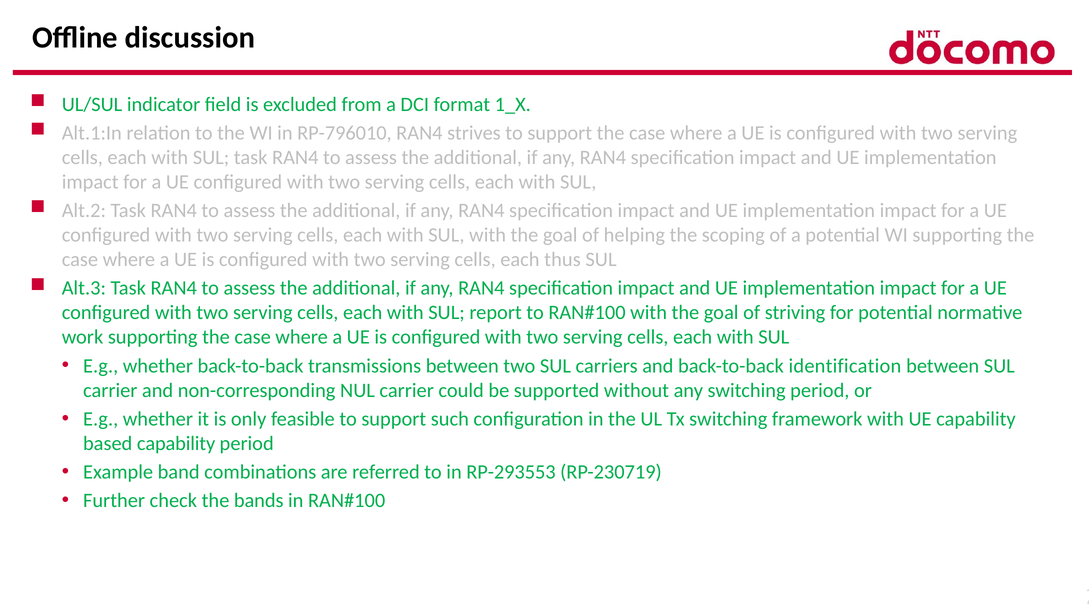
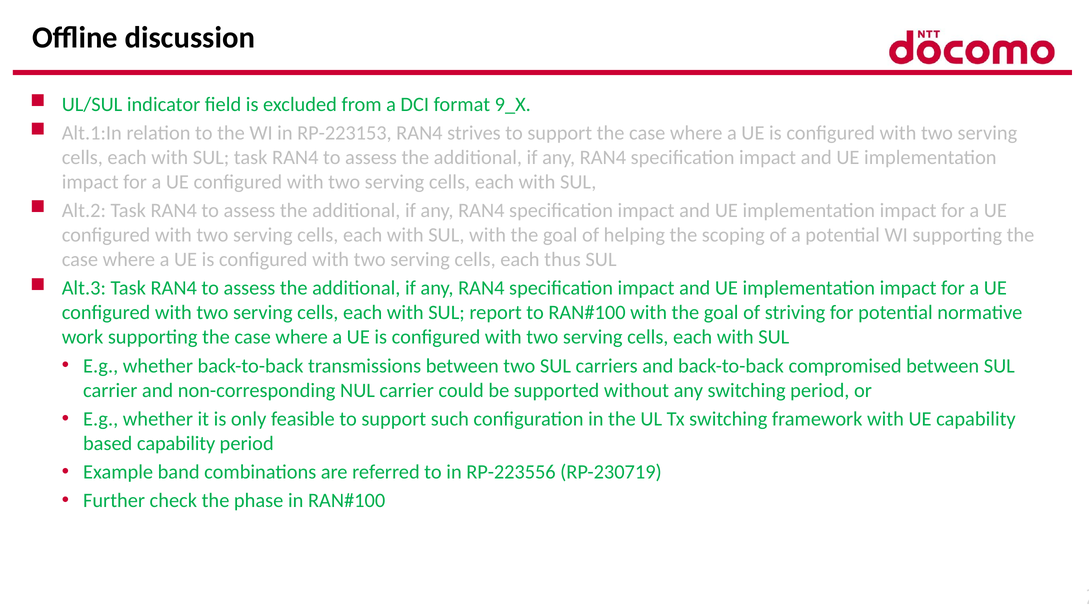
1_X: 1_X -> 9_X
RP-796010: RP-796010 -> RP-223153
identification: identification -> compromised
RP-293553: RP-293553 -> RP-223556
bands: bands -> phase
